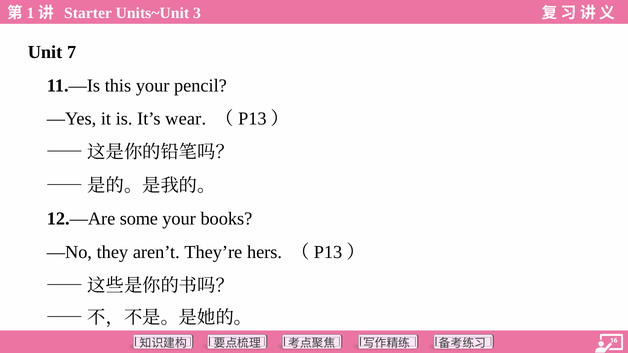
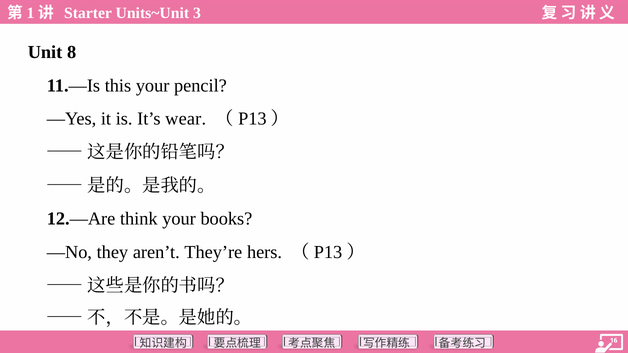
7: 7 -> 8
some: some -> think
